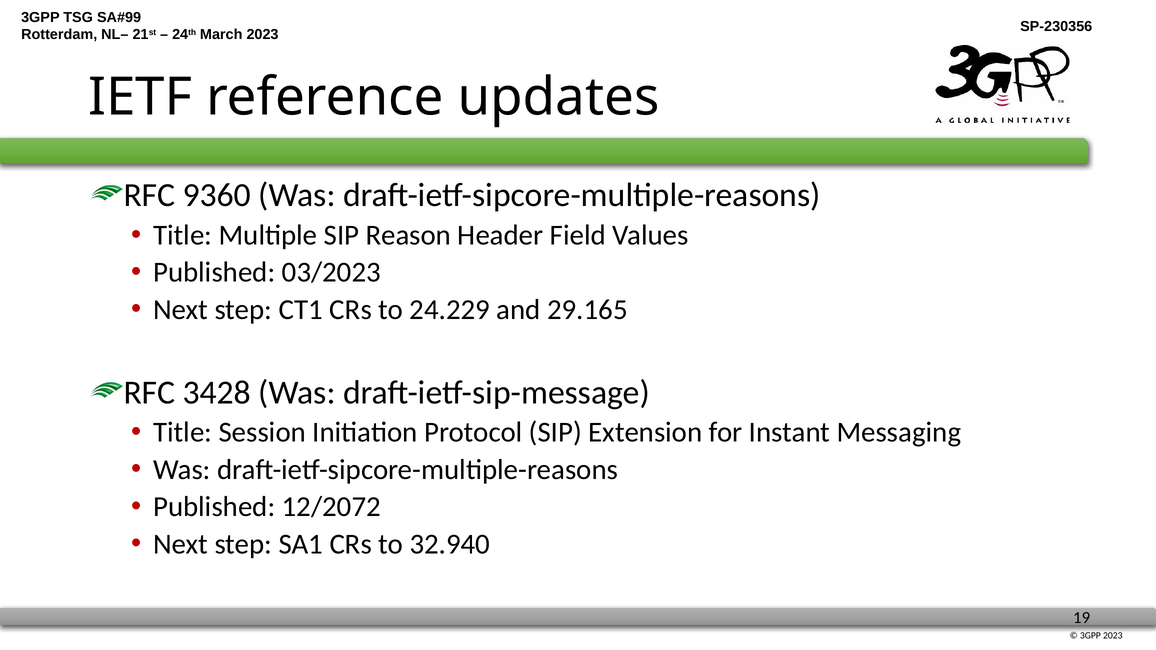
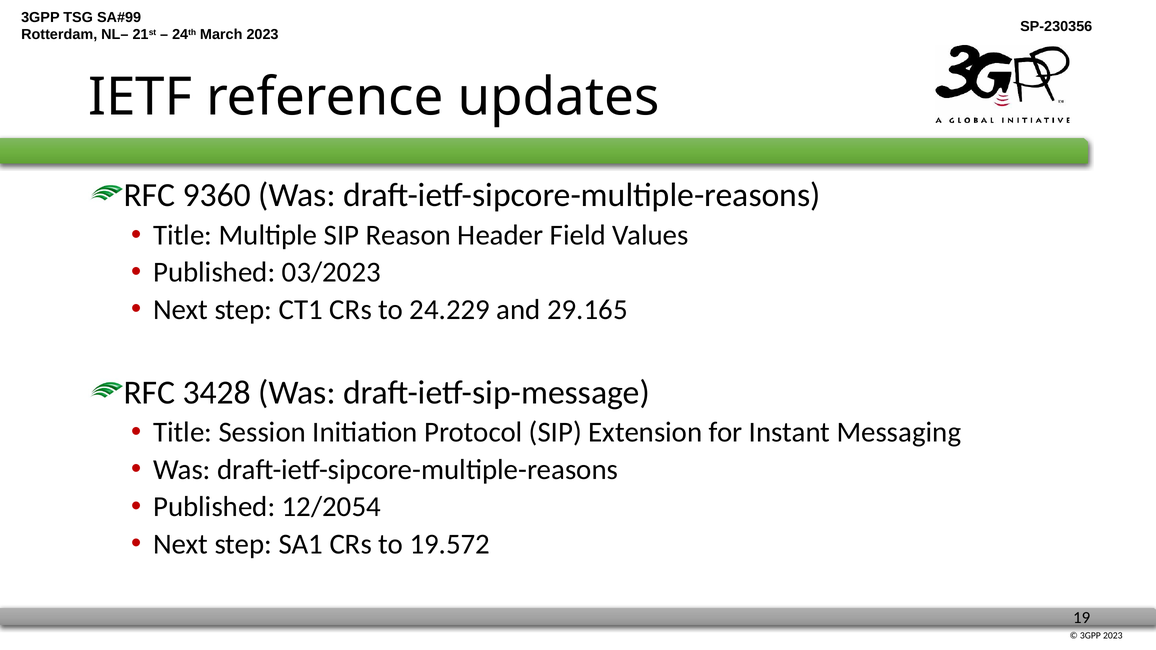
12/2072: 12/2072 -> 12/2054
32.940: 32.940 -> 19.572
